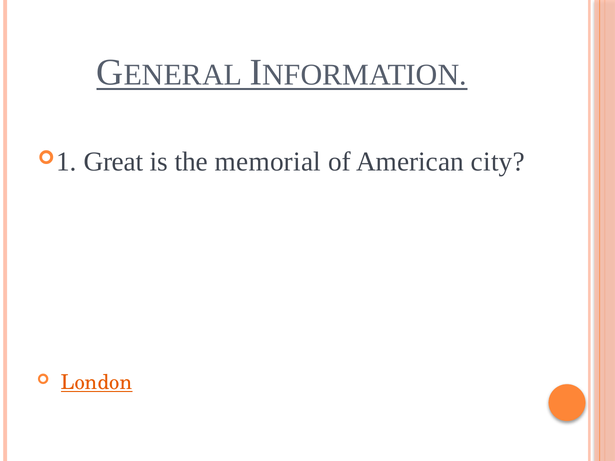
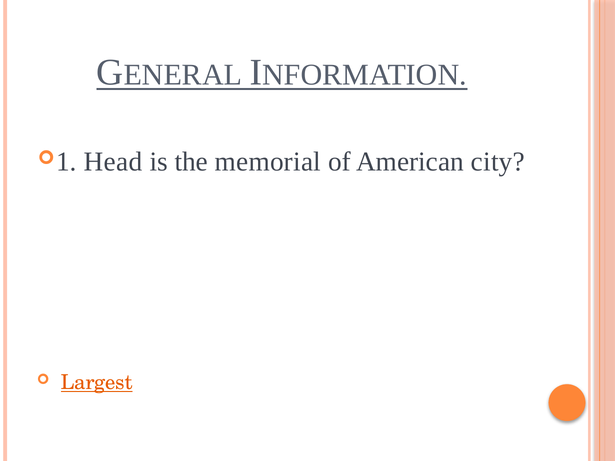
Great: Great -> Head
London: London -> Largest
